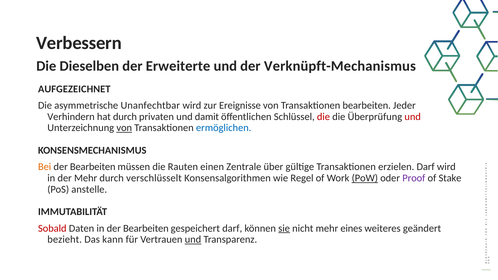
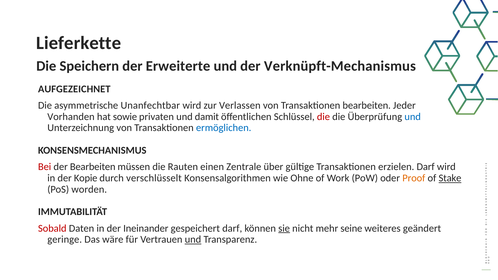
Verbessern: Verbessern -> Lieferkette
Dieselben: Dieselben -> Speichern
Ereignisse: Ereignisse -> Verlassen
Verhindern: Verhindern -> Vorhanden
hat durch: durch -> sowie
und at (413, 117) colour: red -> blue
von at (124, 128) underline: present -> none
Bei colour: orange -> red
der Mehr: Mehr -> Kopie
Regel: Regel -> Ohne
PoW underline: present -> none
Proof colour: purple -> orange
Stake underline: none -> present
anstelle: anstelle -> worden
in der Bearbeiten: Bearbeiten -> Ineinander
eines: eines -> seine
bezieht: bezieht -> geringe
kann: kann -> wäre
